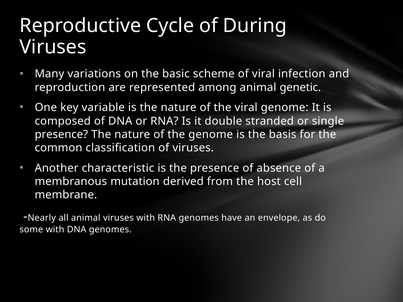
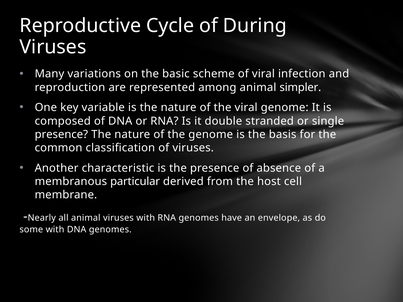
genetic: genetic -> simpler
mutation: mutation -> particular
